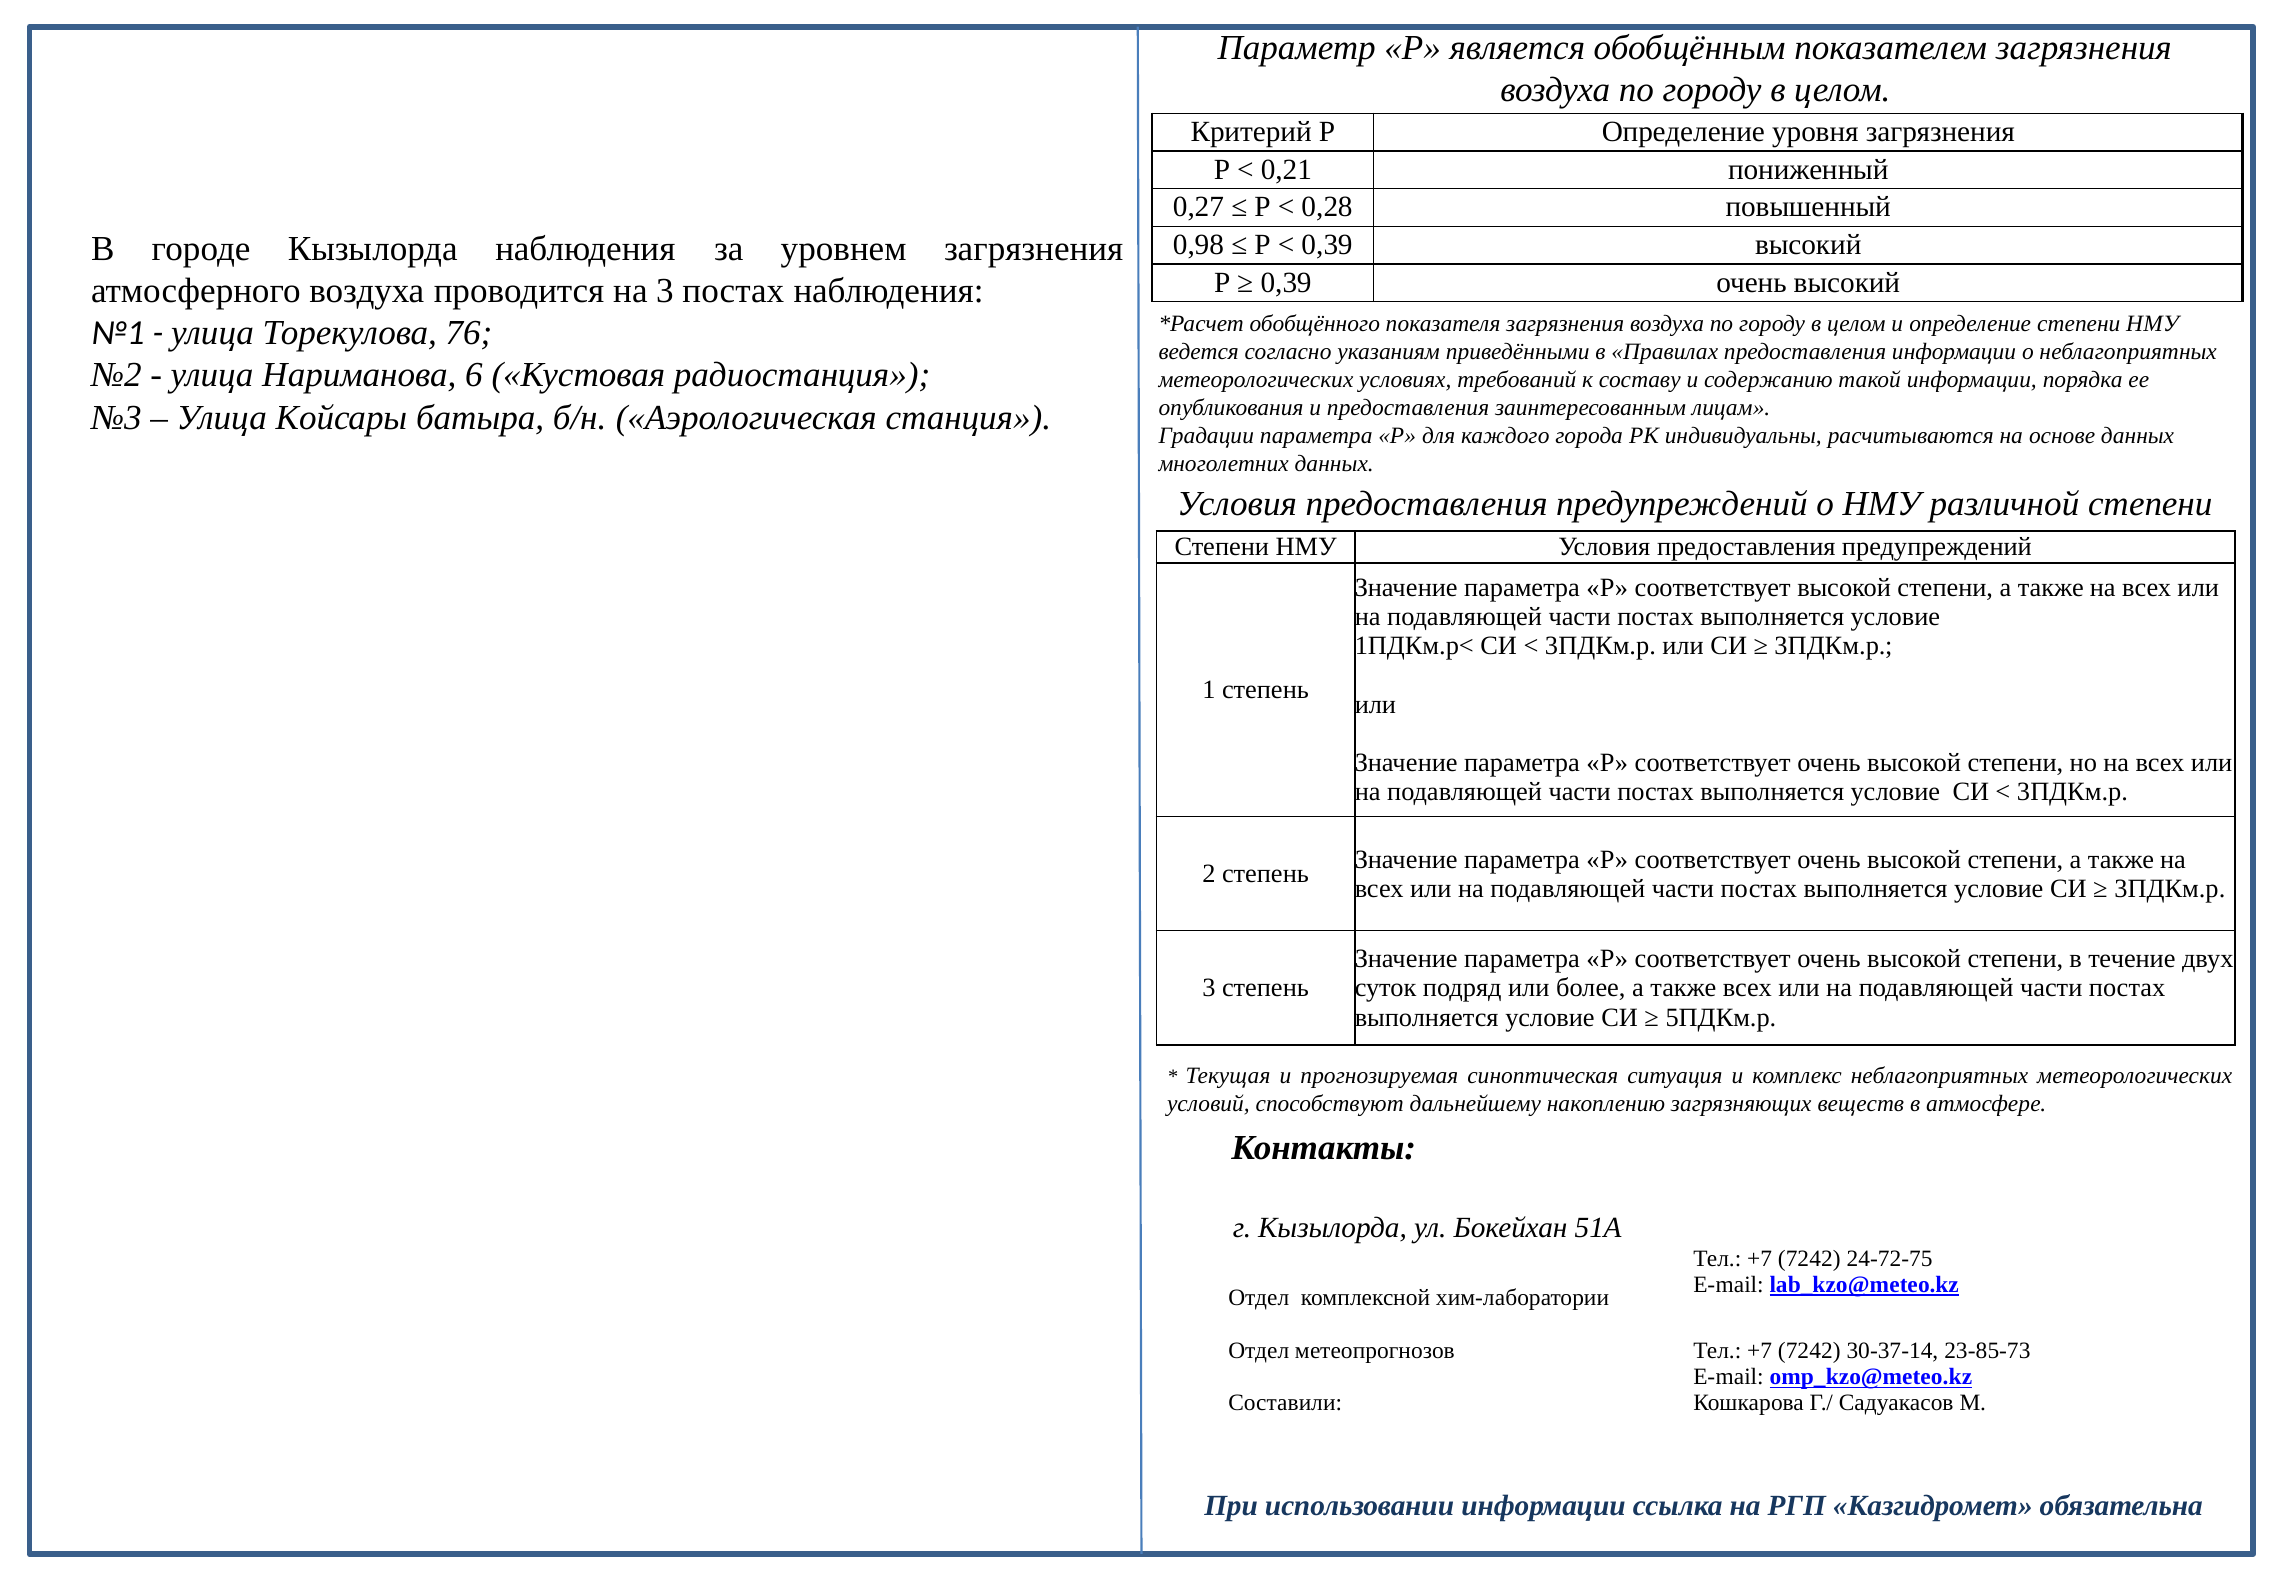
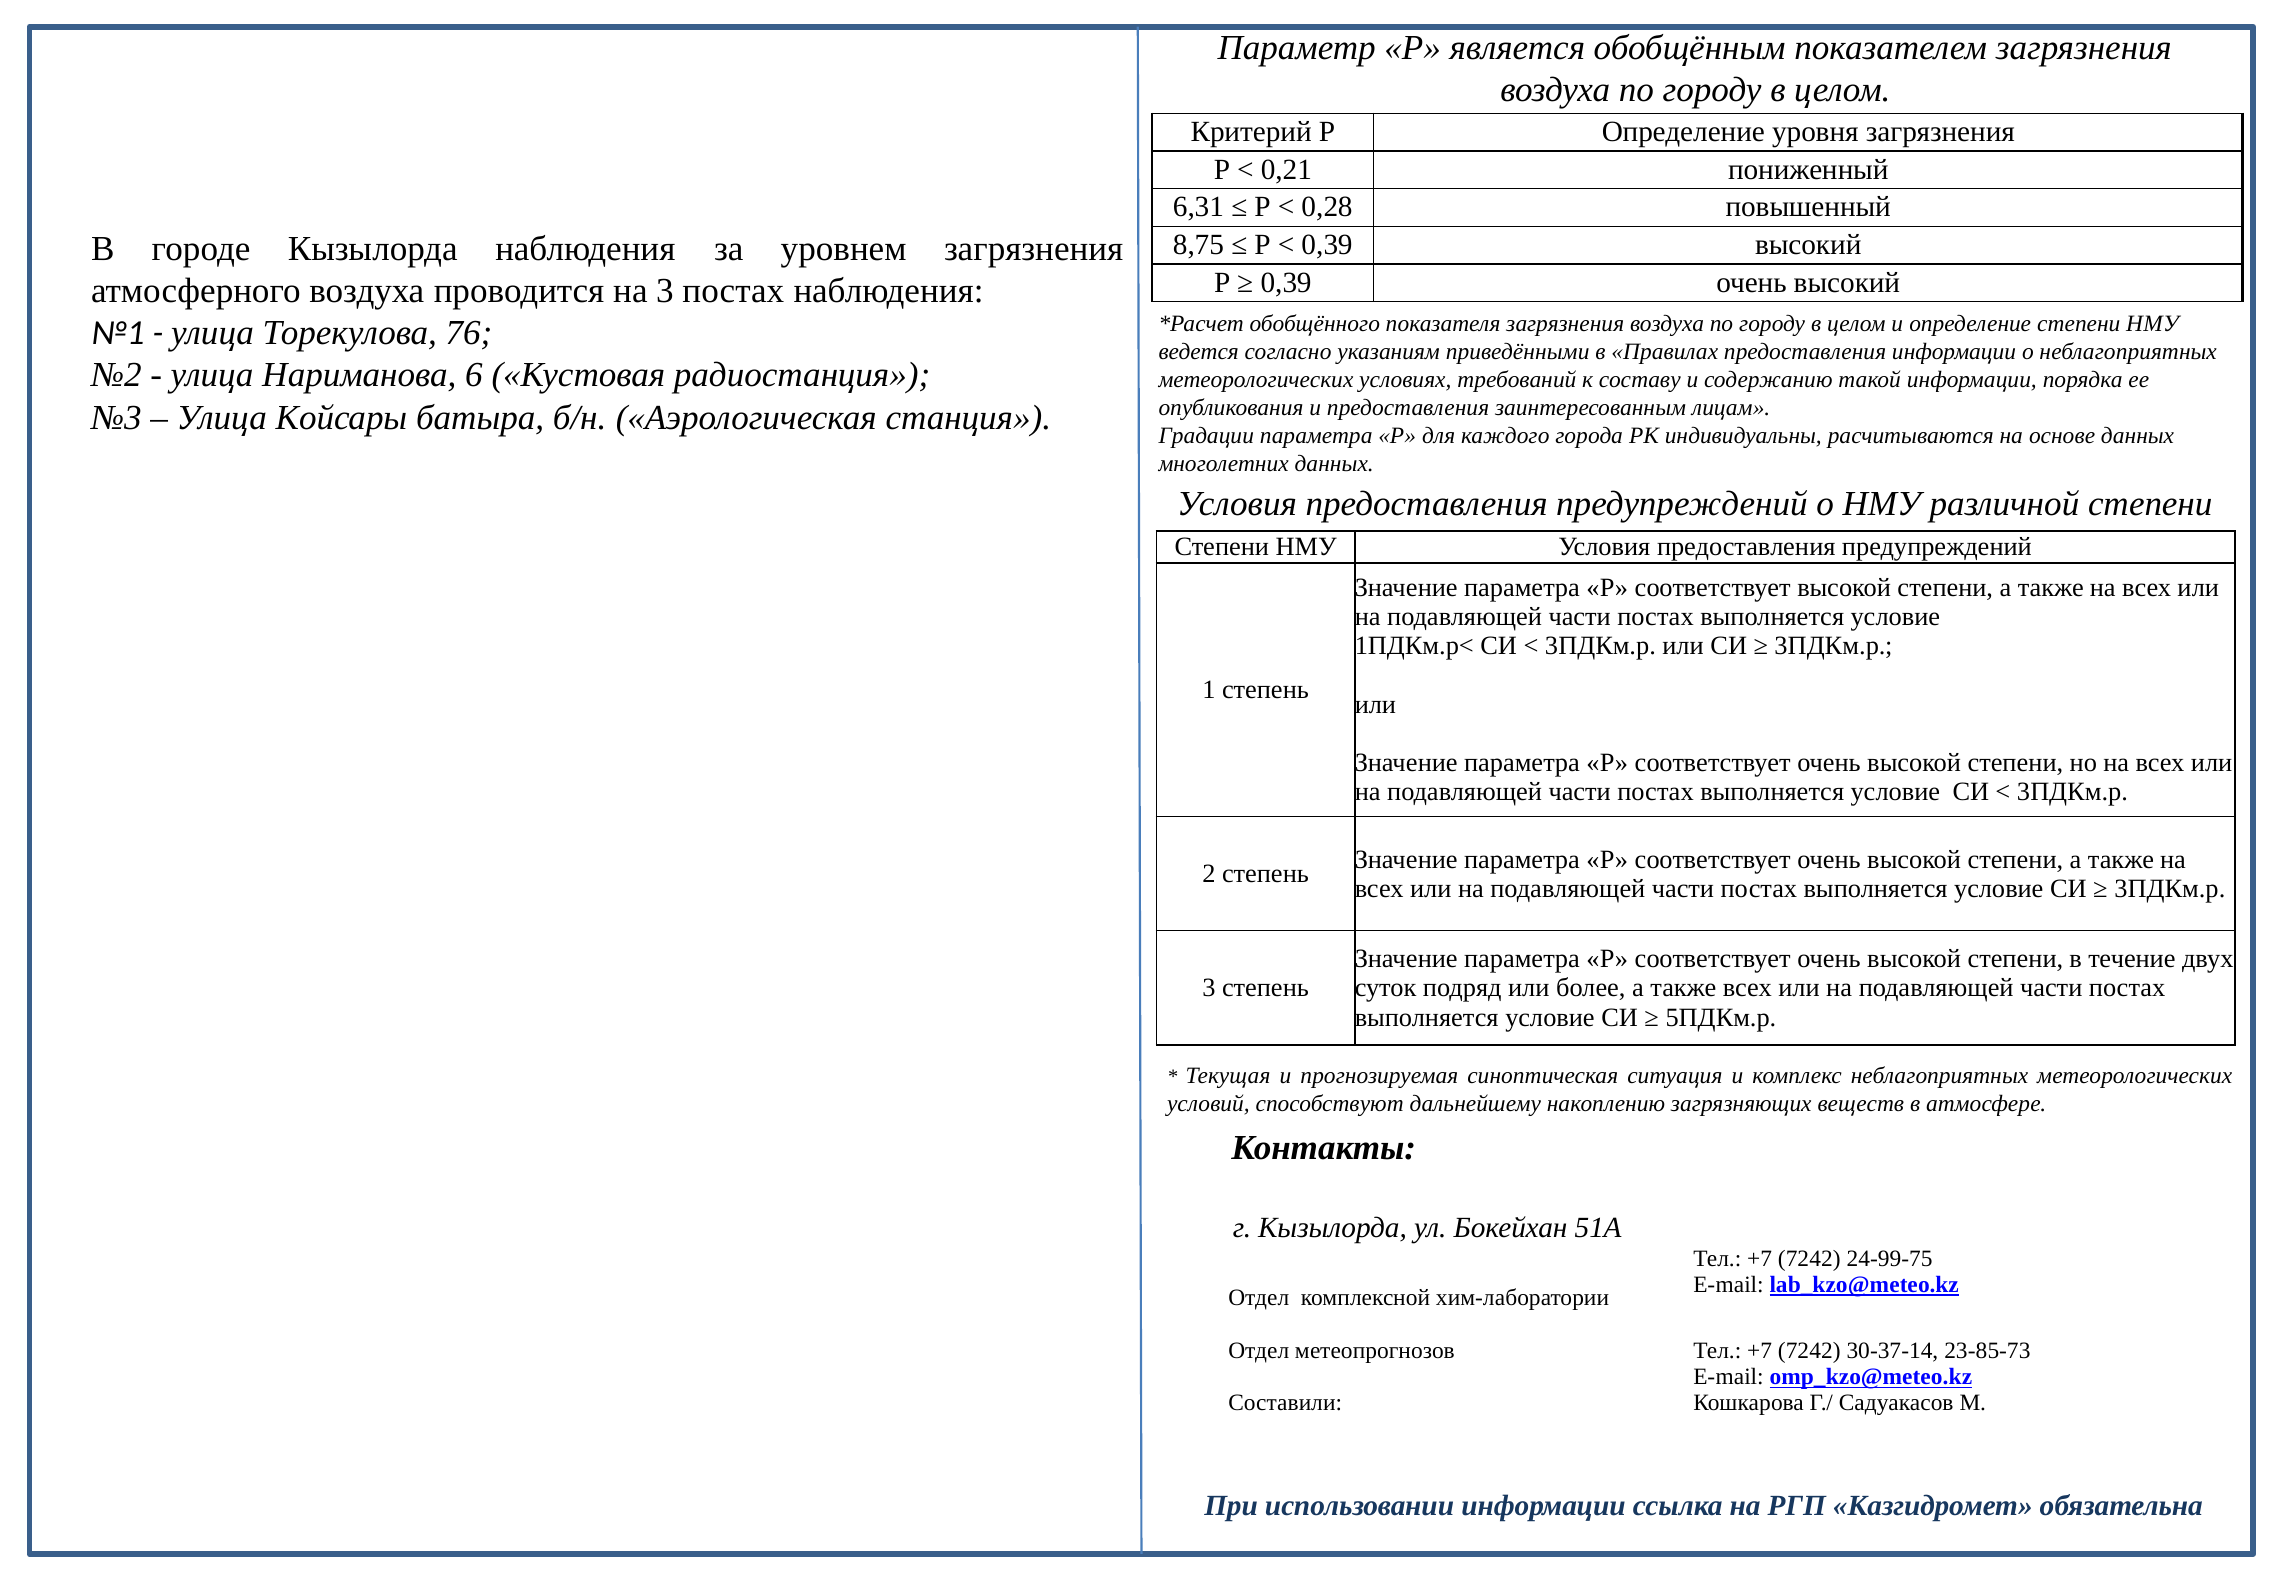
0,27: 0,27 -> 6,31
0,98: 0,98 -> 8,75
24-72-75: 24-72-75 -> 24-99-75
